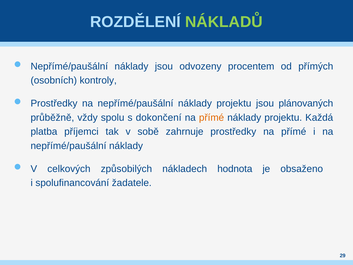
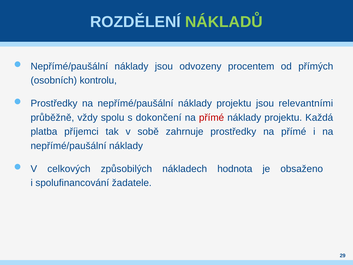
kontroly: kontroly -> kontrolu
plánovaných: plánovaných -> relevantními
přímé at (212, 117) colour: orange -> red
